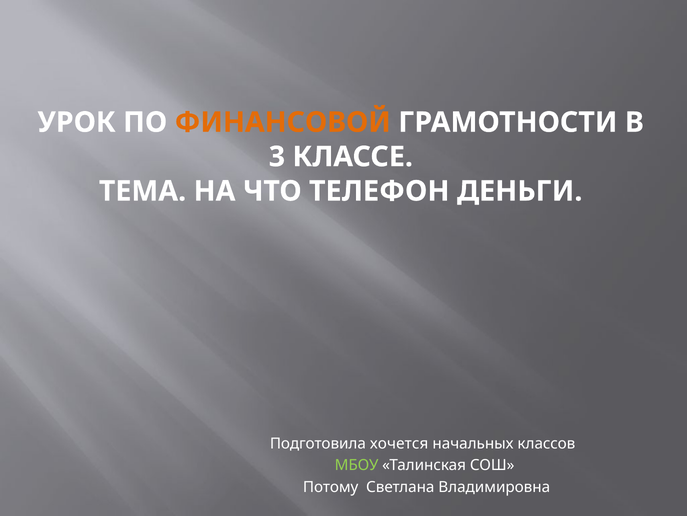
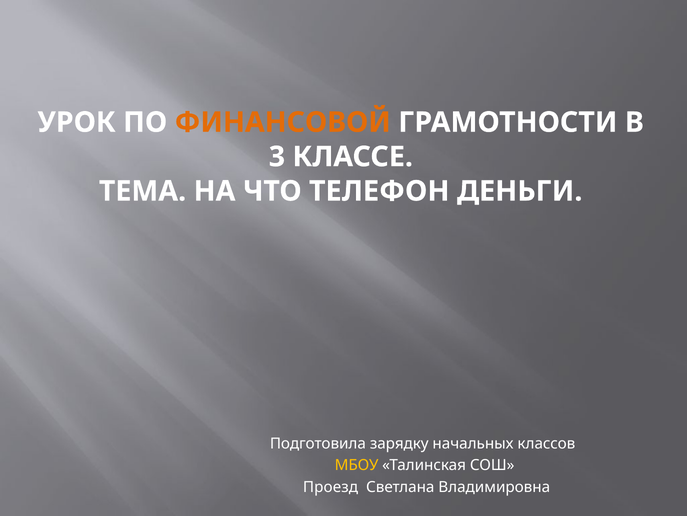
хочется: хочется -> зарядку
МБОУ colour: light green -> yellow
Потому: Потому -> Проезд
